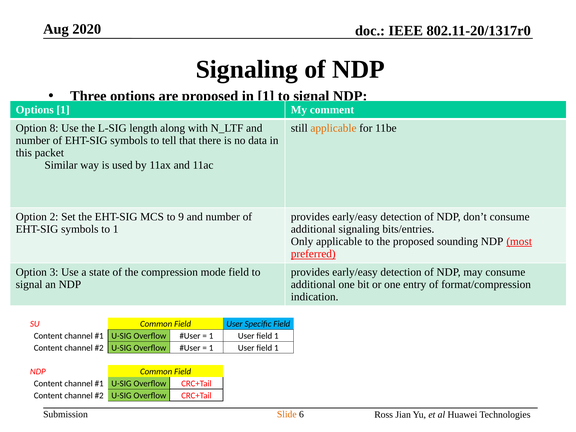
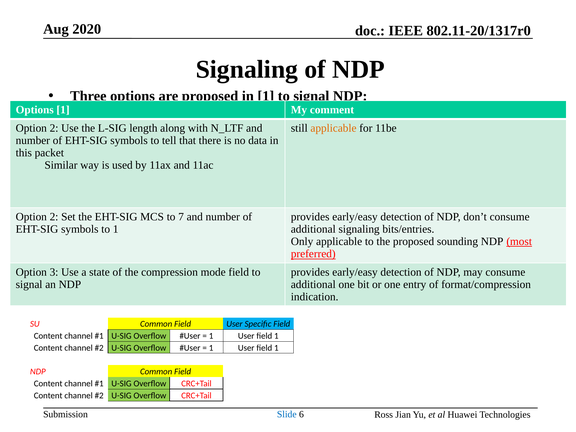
8 at (54, 128): 8 -> 2
9: 9 -> 7
Slide colour: orange -> blue
